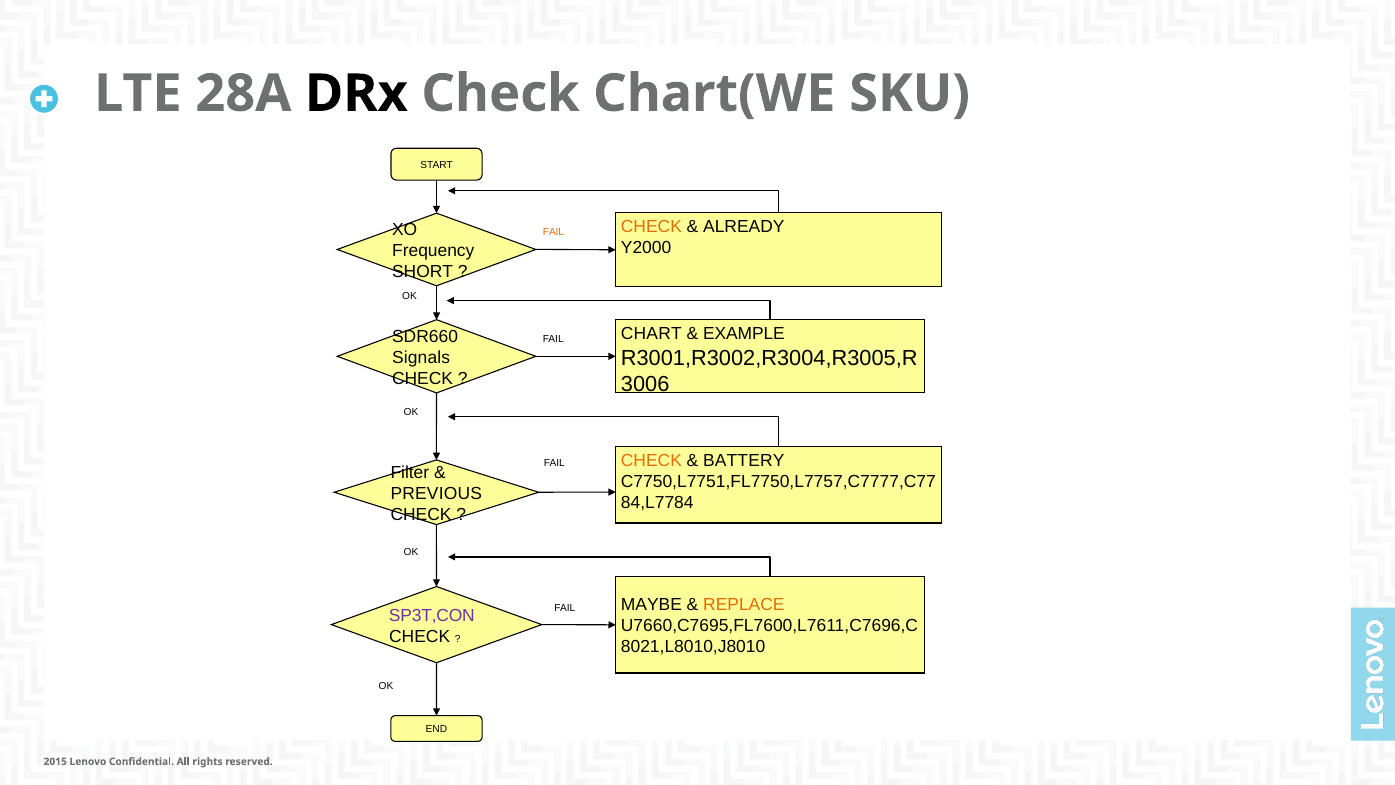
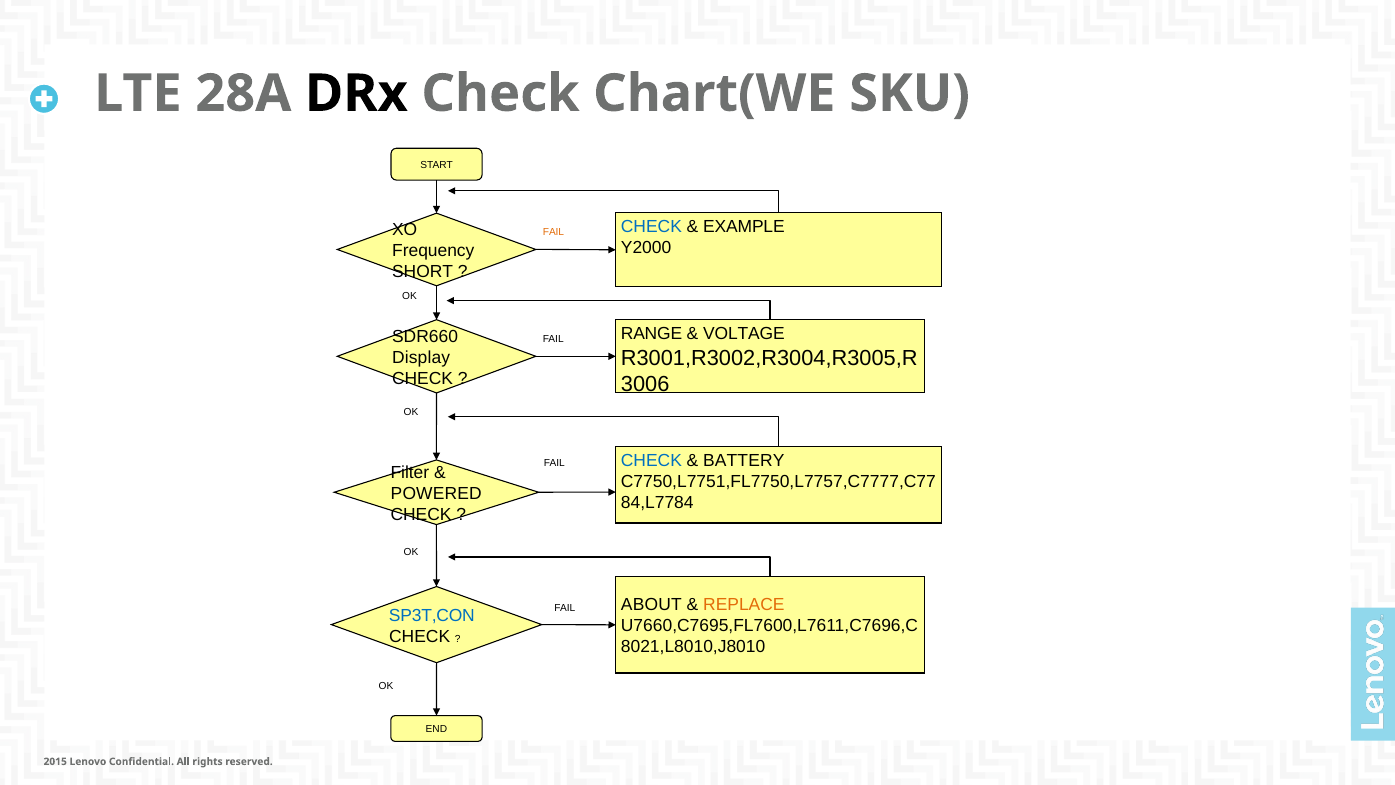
CHECK at (651, 227) colour: orange -> blue
ALREADY: ALREADY -> EXAMPLE
CHART: CHART -> RANGE
EXAMPLE: EXAMPLE -> VOLTAGE
Signals: Signals -> Display
CHECK at (651, 461) colour: orange -> blue
PREVIOUS: PREVIOUS -> POWERED
MAYBE: MAYBE -> ABOUT
SP3T,CON colour: purple -> blue
